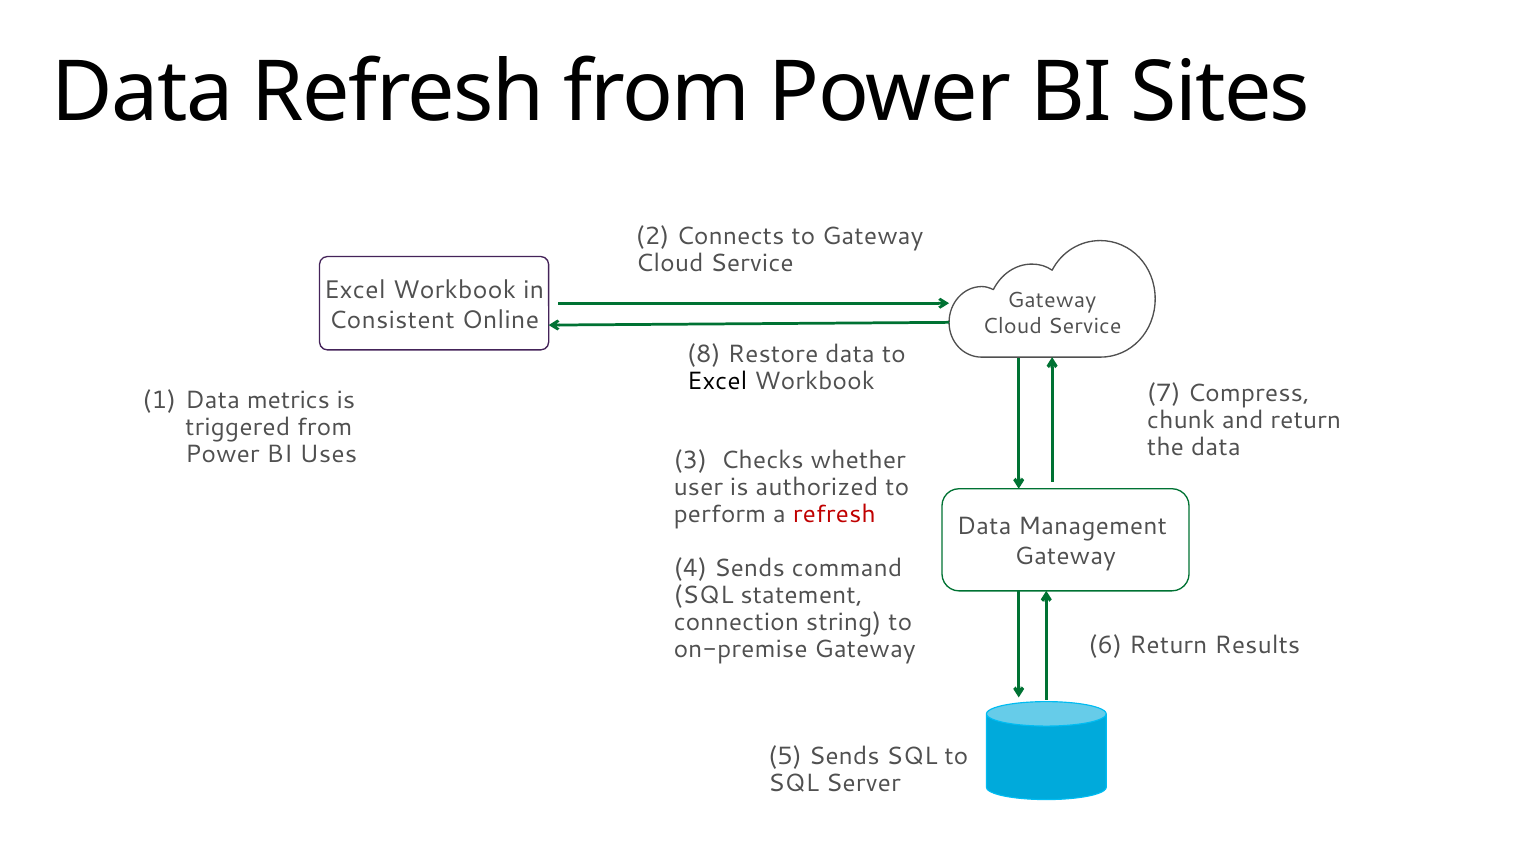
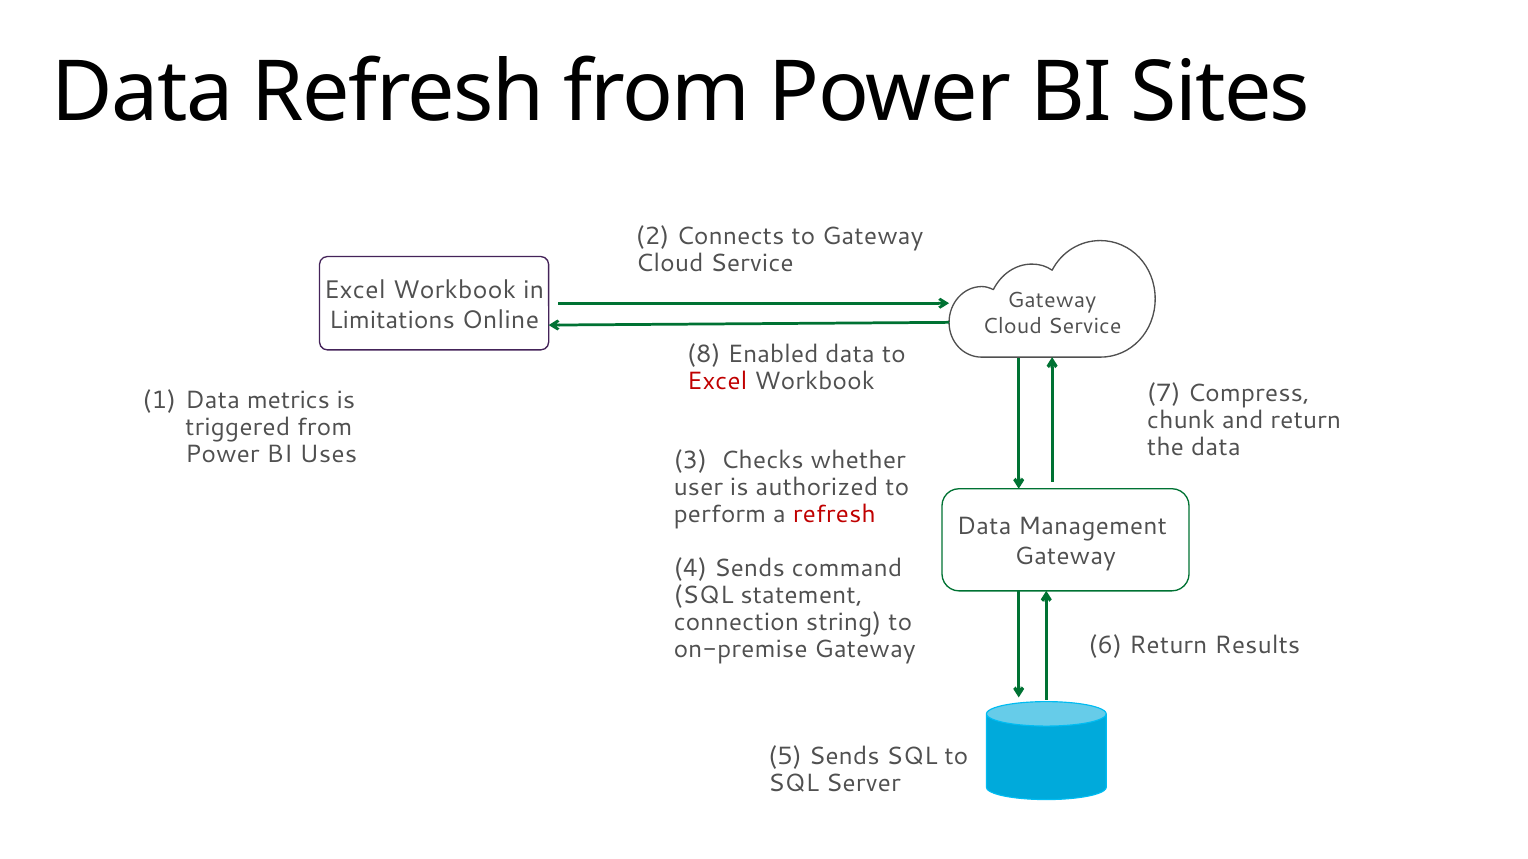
Consistent: Consistent -> Limitations
Restore: Restore -> Enabled
Excel at (717, 381) colour: black -> red
